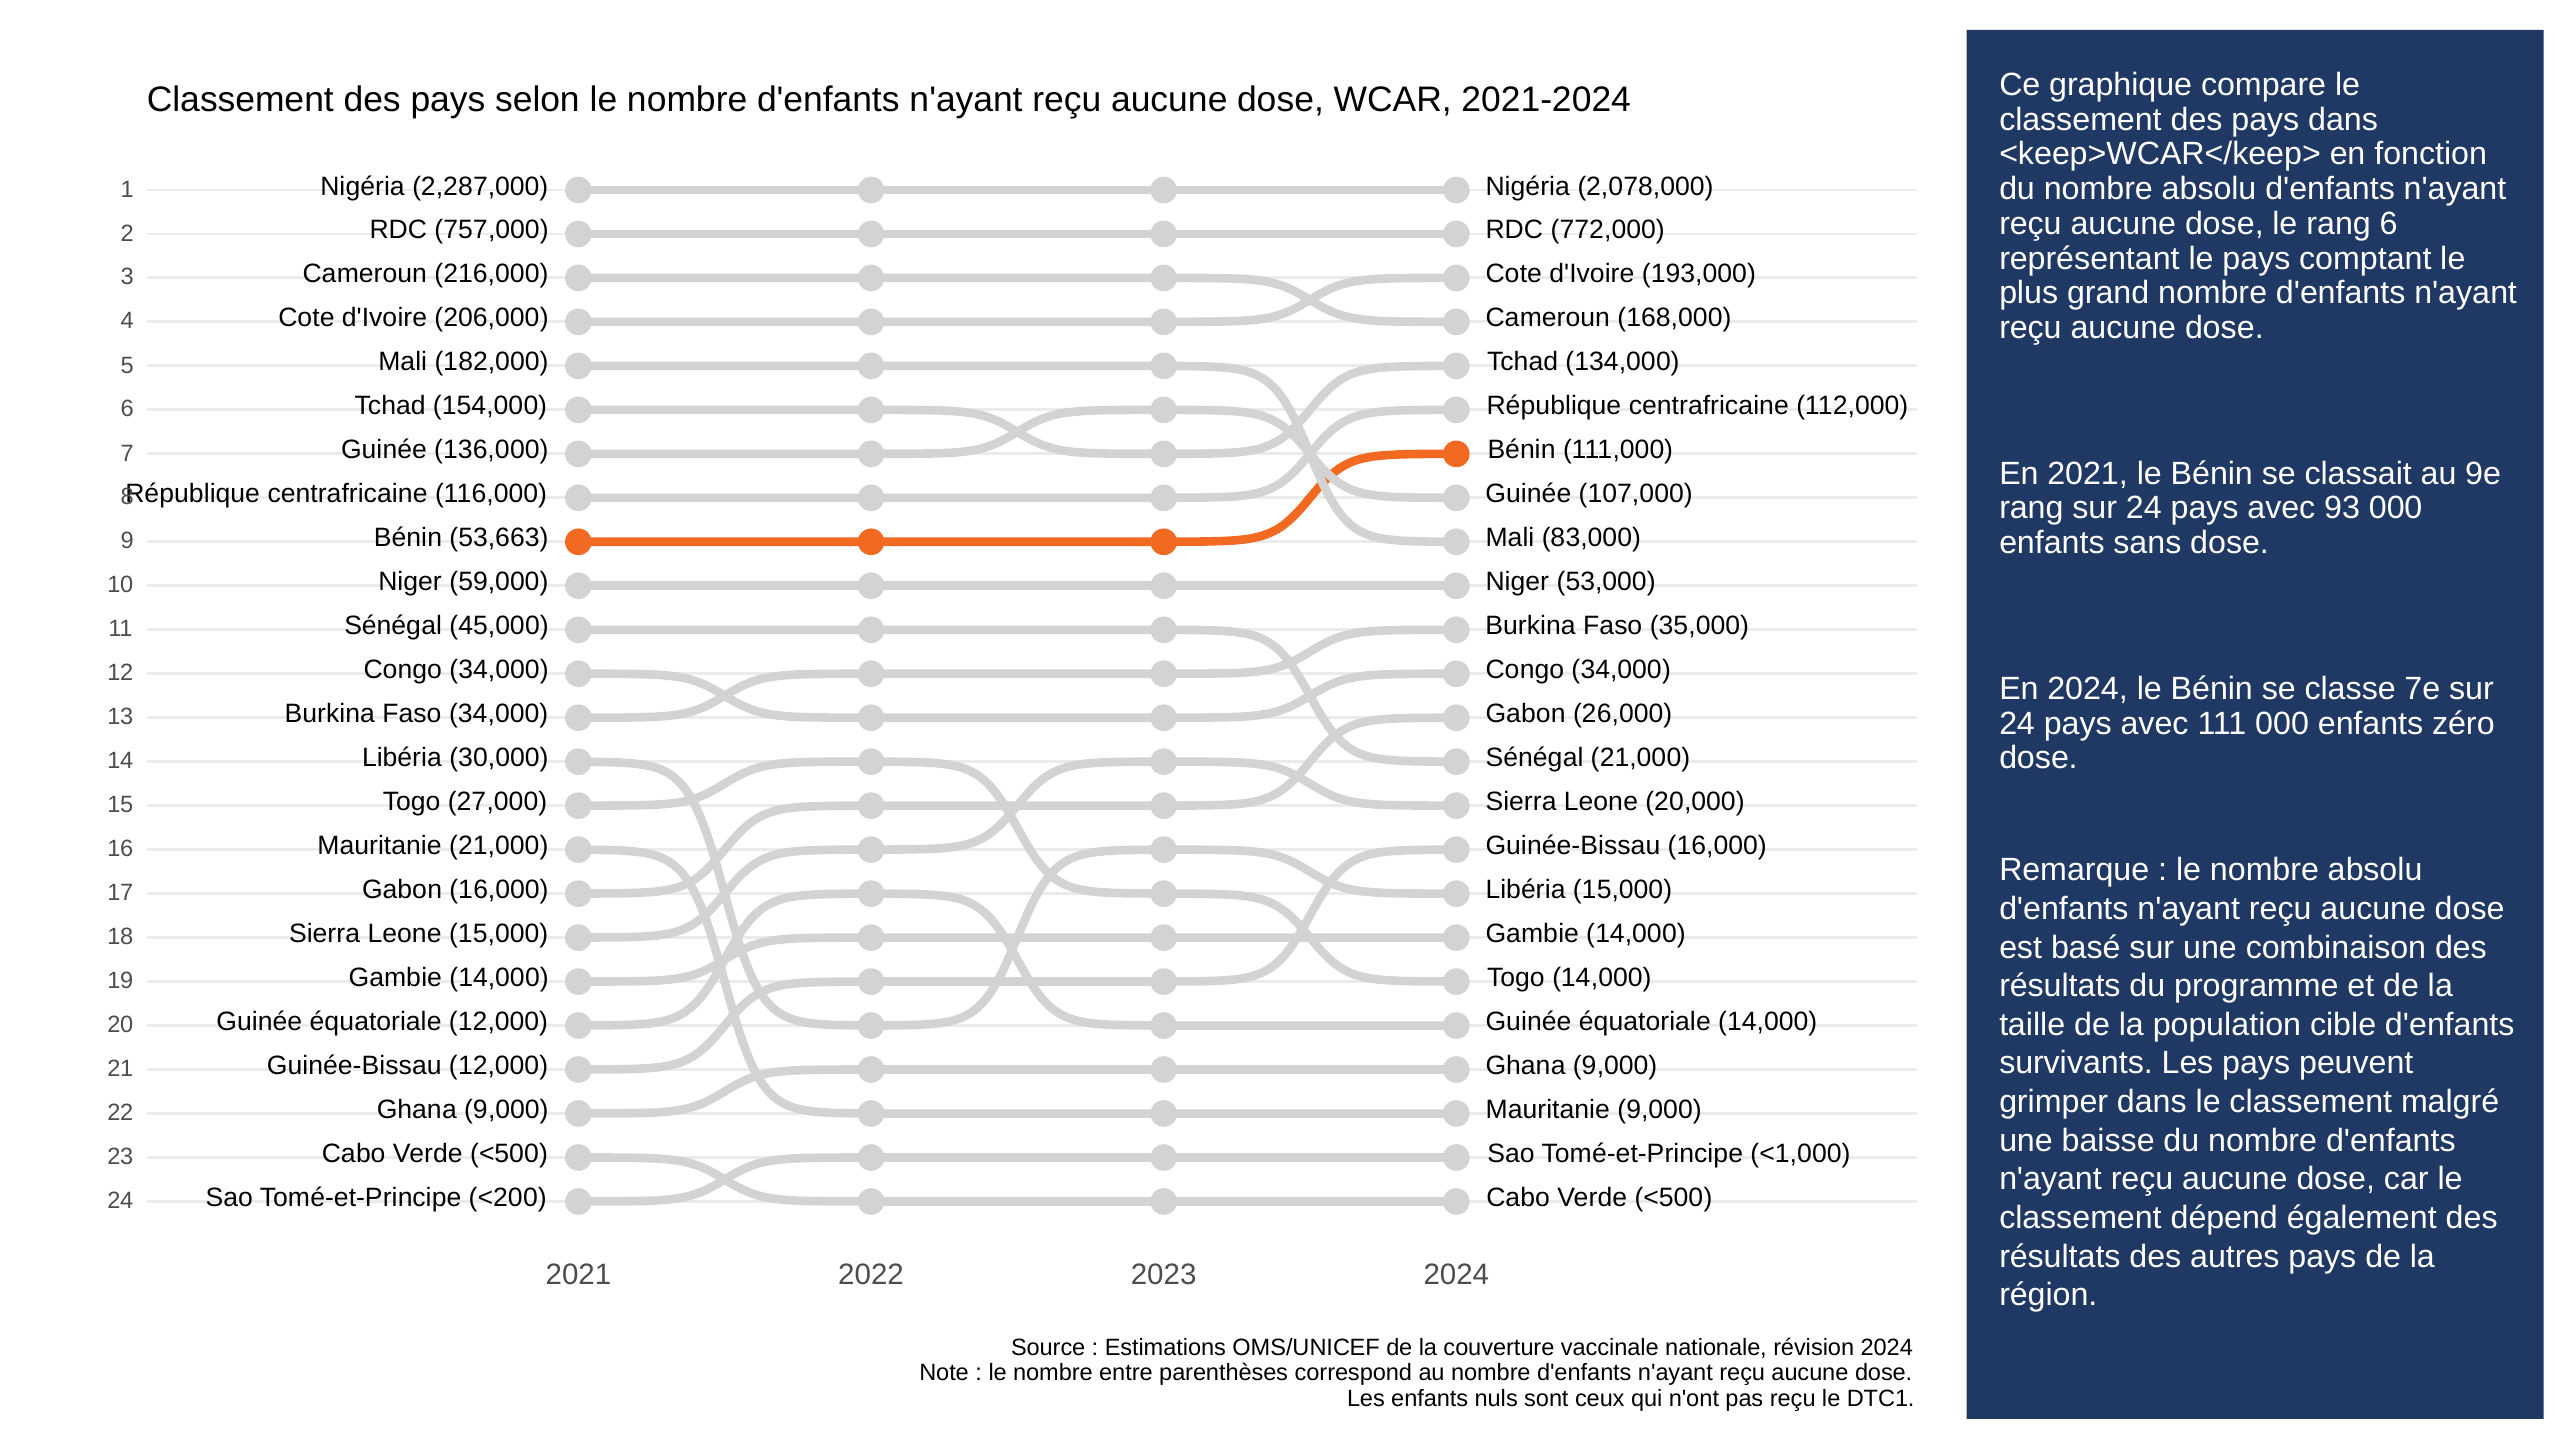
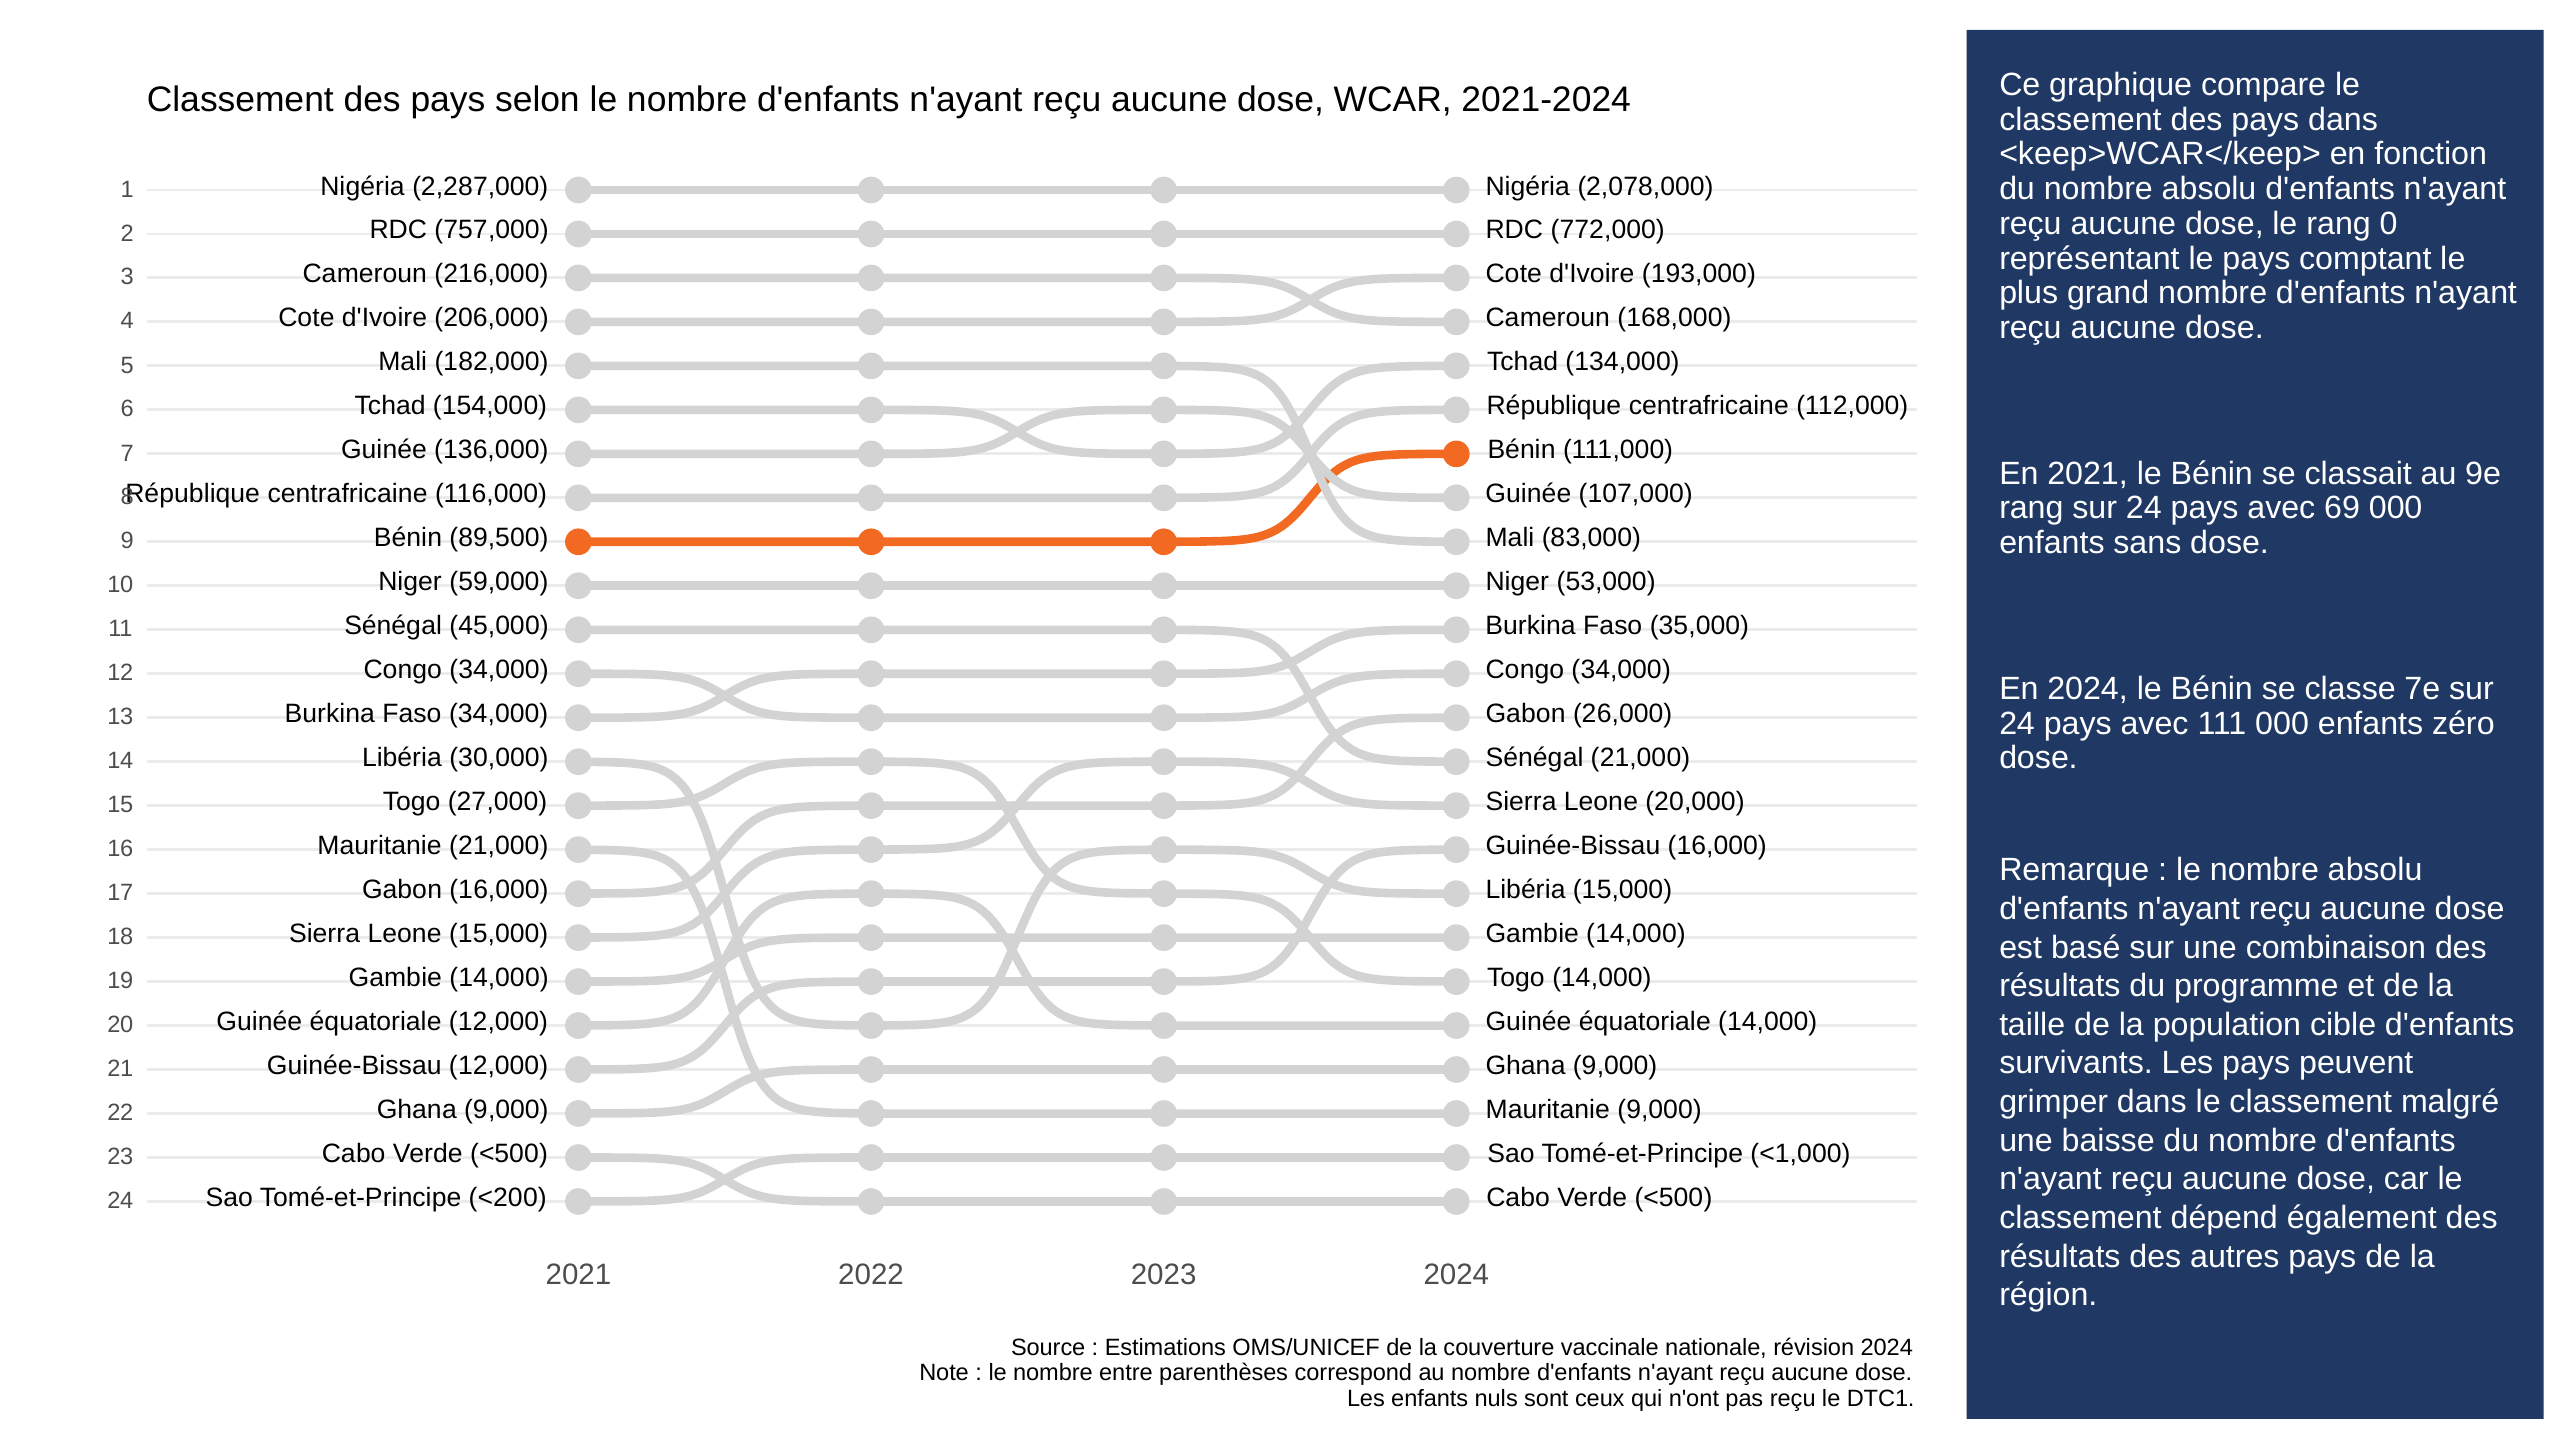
rang 6: 6 -> 0
93: 93 -> 69
53,663: 53,663 -> 89,500
